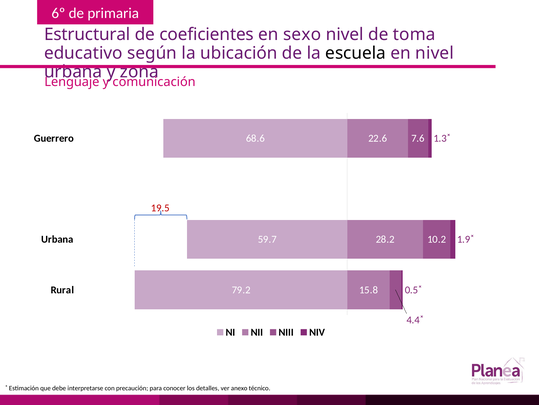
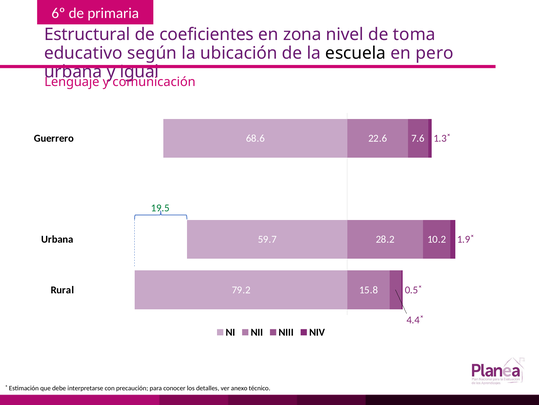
sexo: sexo -> zona
en nivel: nivel -> pero
zona: zona -> igual
19.5 colour: red -> green
